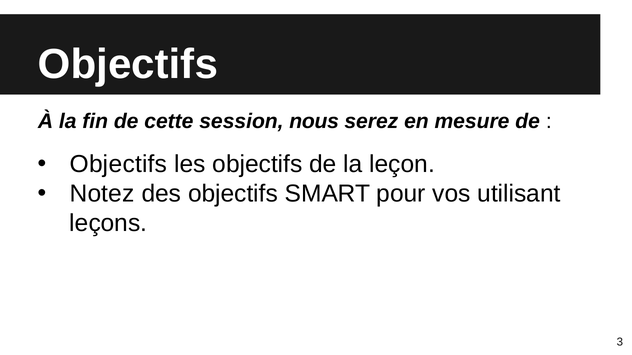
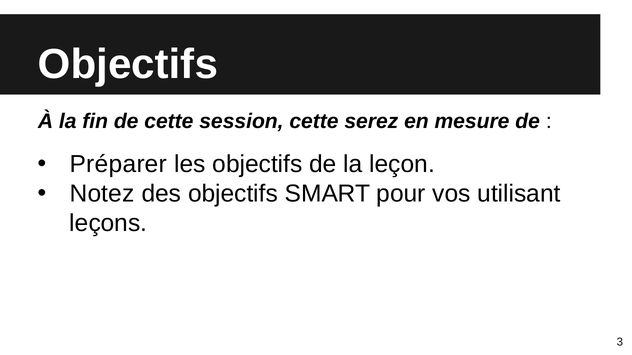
session nous: nous -> cette
Objectifs at (118, 165): Objectifs -> Préparer
